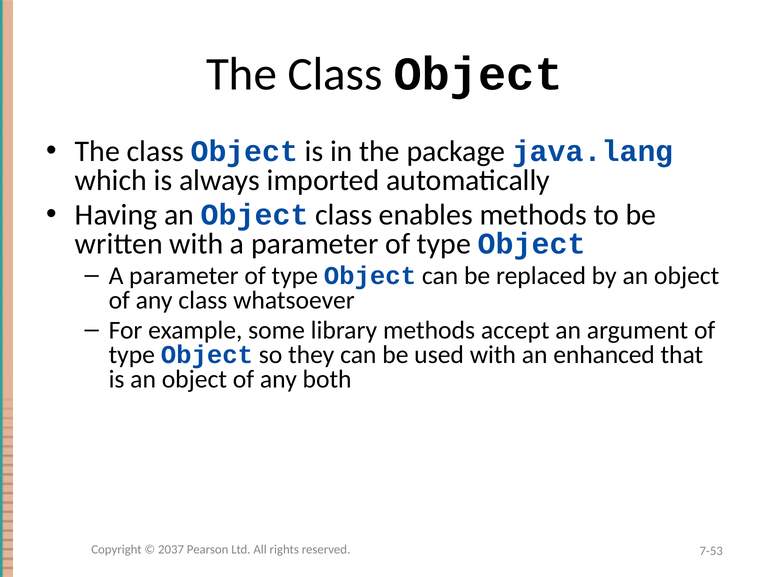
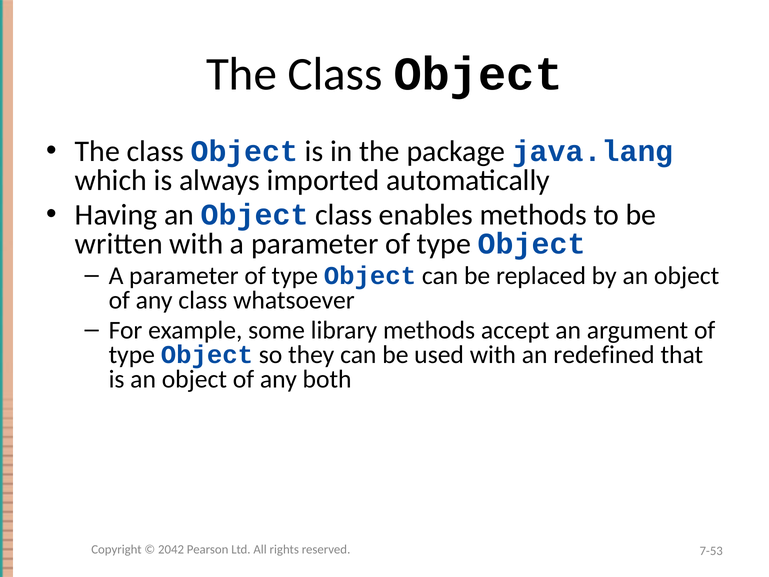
enhanced: enhanced -> redefined
2037: 2037 -> 2042
